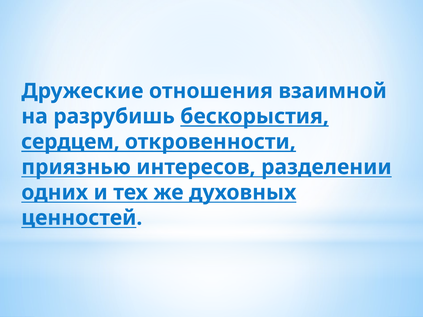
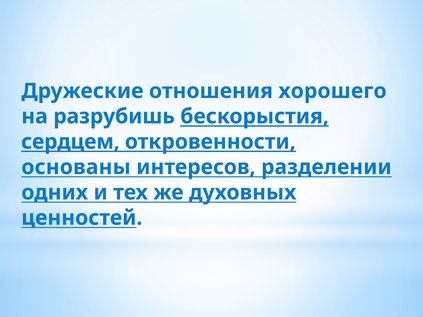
взаимной: взаимной -> хорошего
приязнью: приязнью -> основаны
